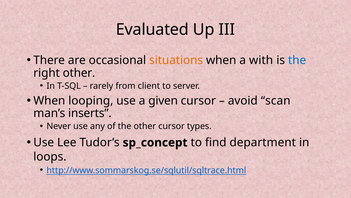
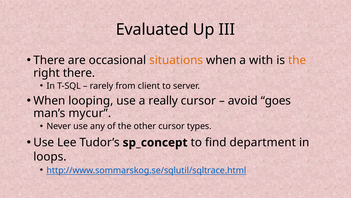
the at (297, 60) colour: blue -> orange
right other: other -> there
given: given -> really
scan: scan -> goes
inserts: inserts -> mycur
